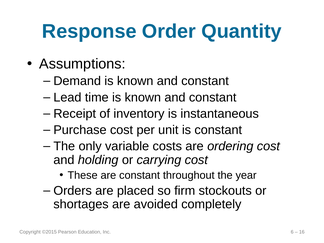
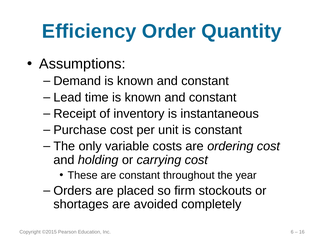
Response: Response -> Efficiency
